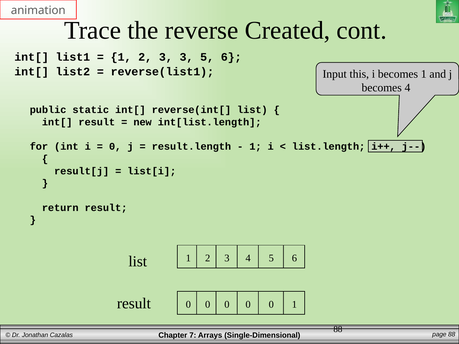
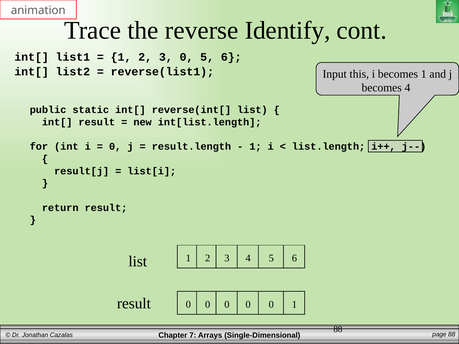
Created: Created -> Identify
3 3: 3 -> 0
